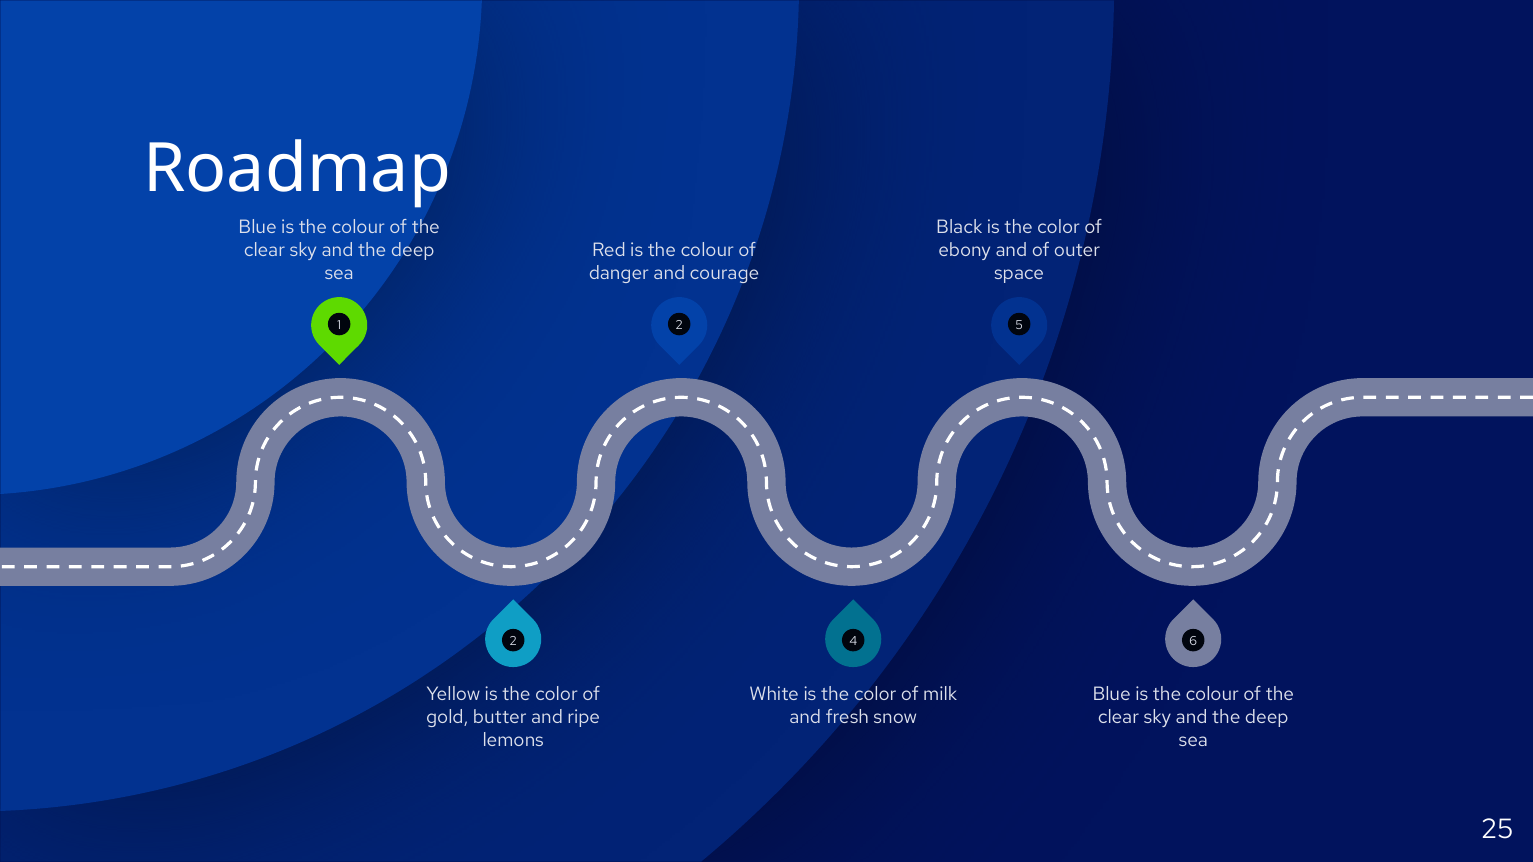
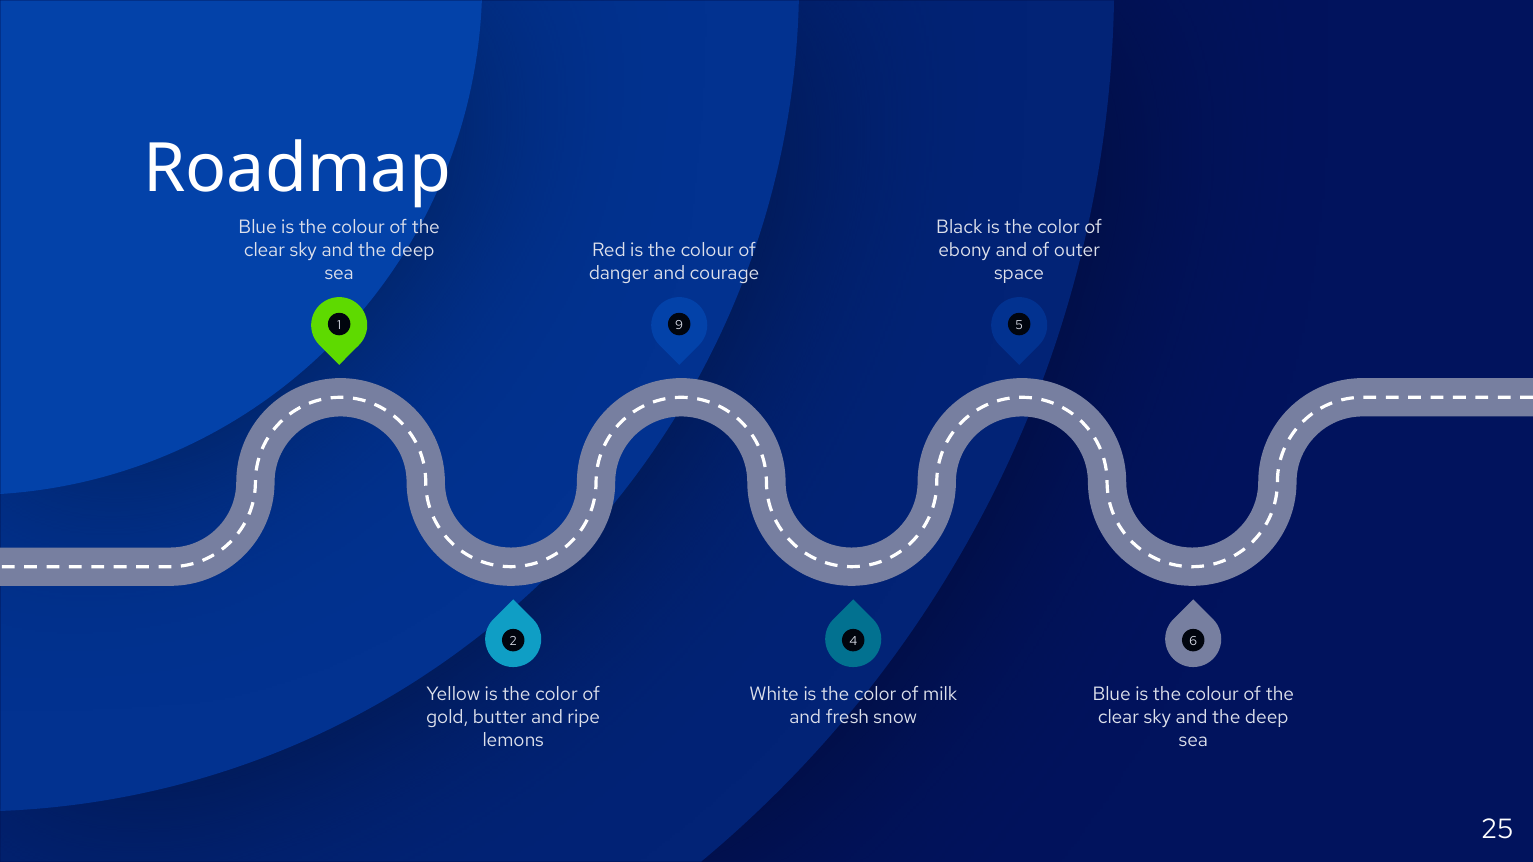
1 2: 2 -> 9
